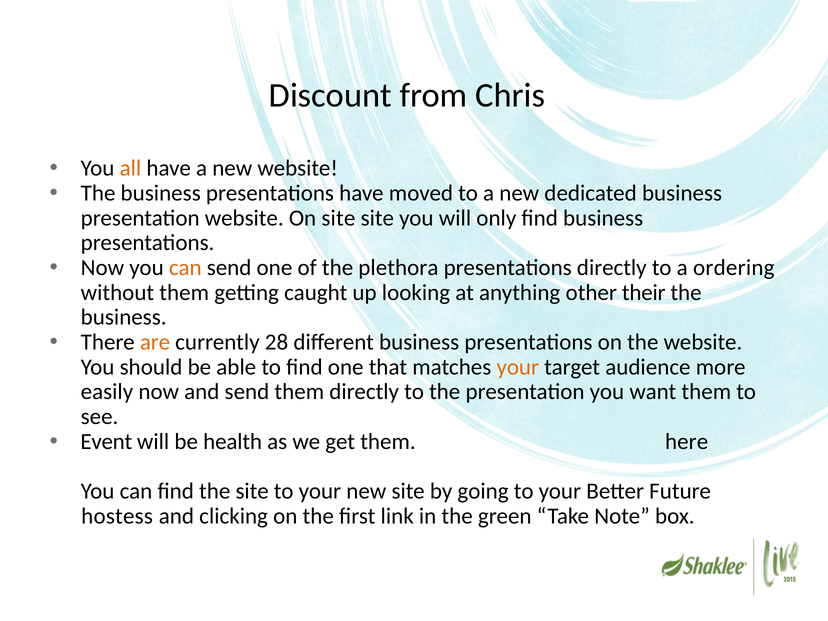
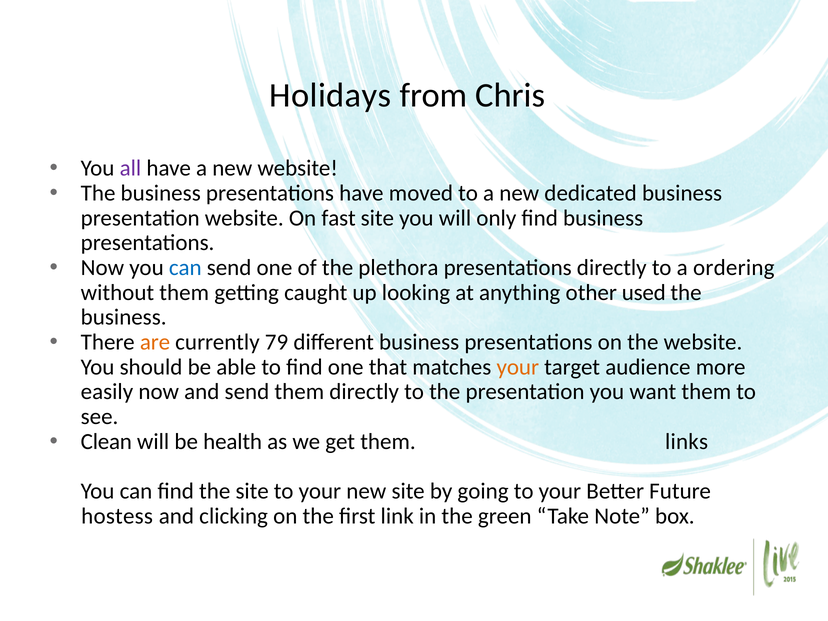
Discount: Discount -> Holidays
all colour: orange -> purple
On site: site -> fast
can at (185, 268) colour: orange -> blue
their: their -> used
28: 28 -> 79
Event: Event -> Clean
here: here -> links
